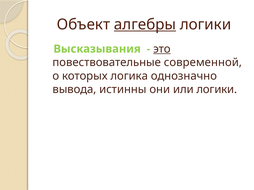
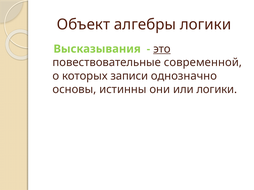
алгебры underline: present -> none
логика: логика -> записи
вывода: вывода -> основы
